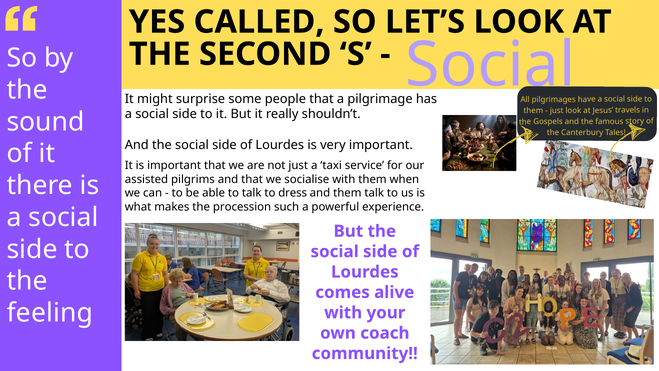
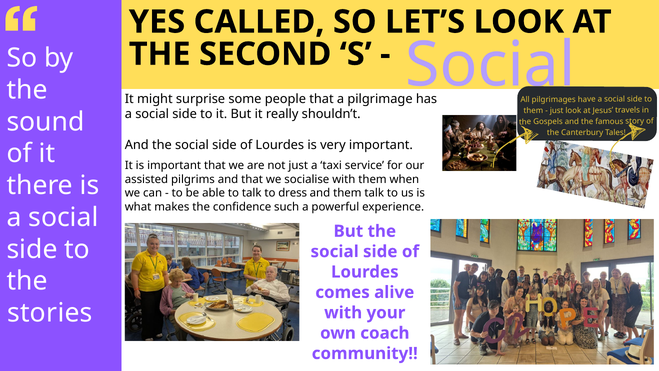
procession: procession -> confidence
feeling: feeling -> stories
